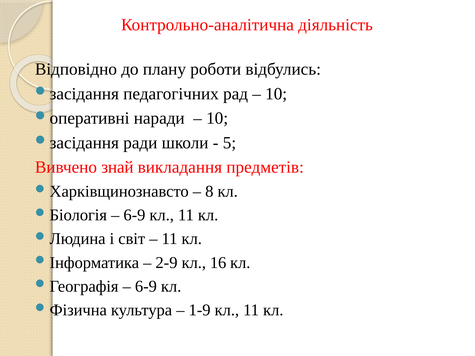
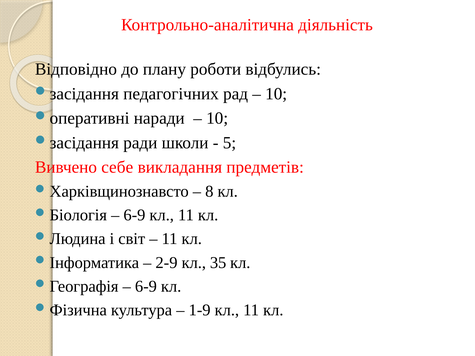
знай: знай -> себе
16: 16 -> 35
